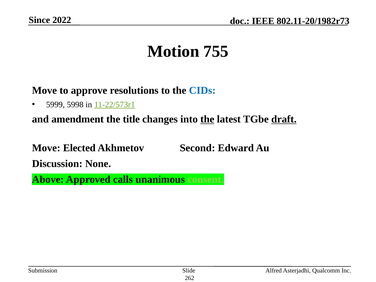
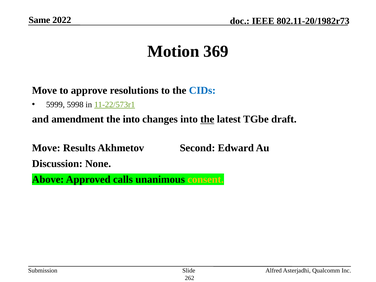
Since: Since -> Same
755: 755 -> 369
the title: title -> into
draft underline: present -> none
Elected: Elected -> Results
consent colour: light green -> yellow
